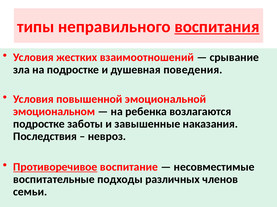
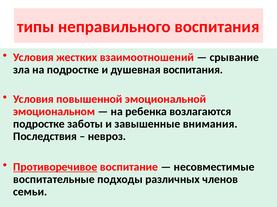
воспитания at (217, 27) underline: present -> none
душевная поведения: поведения -> воспитания
наказания: наказания -> внимания
